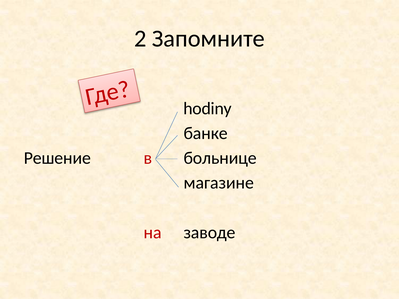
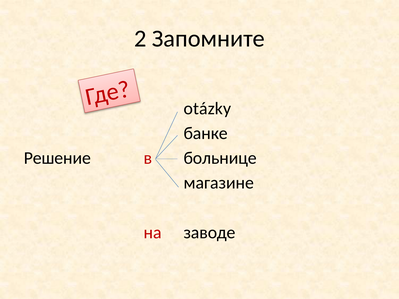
hodiny: hodiny -> otázky
